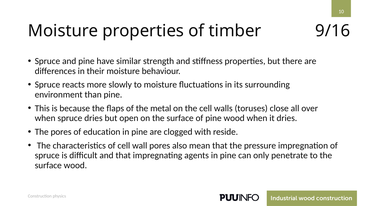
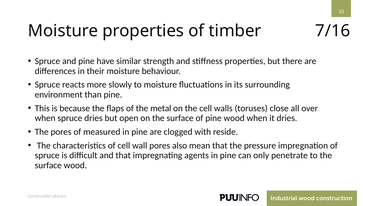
9/16: 9/16 -> 7/16
education: education -> measured
